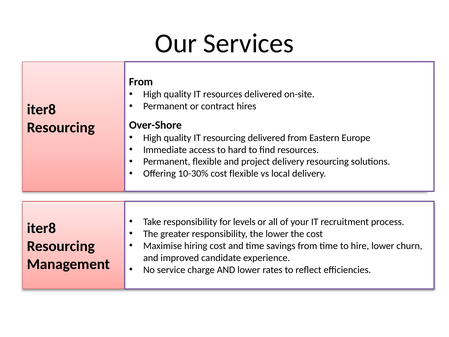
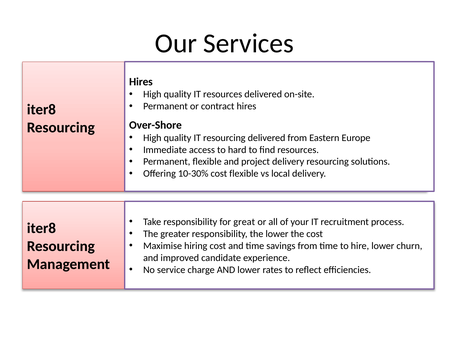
From at (141, 82): From -> Hires
levels: levels -> great
